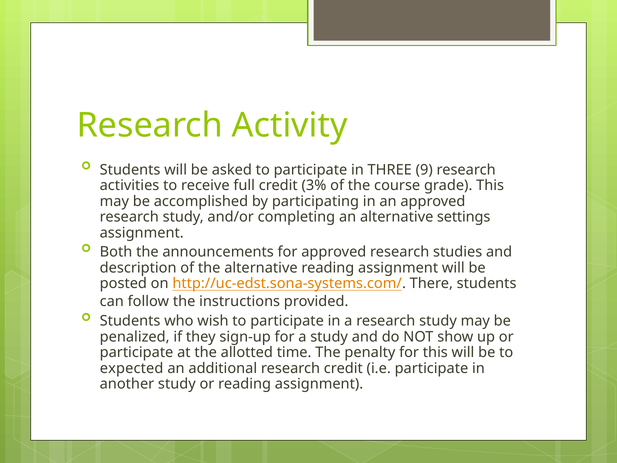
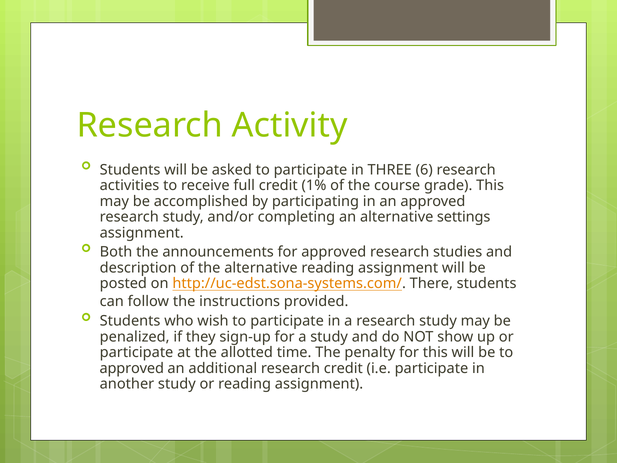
9: 9 -> 6
3%: 3% -> 1%
expected at (132, 368): expected -> approved
